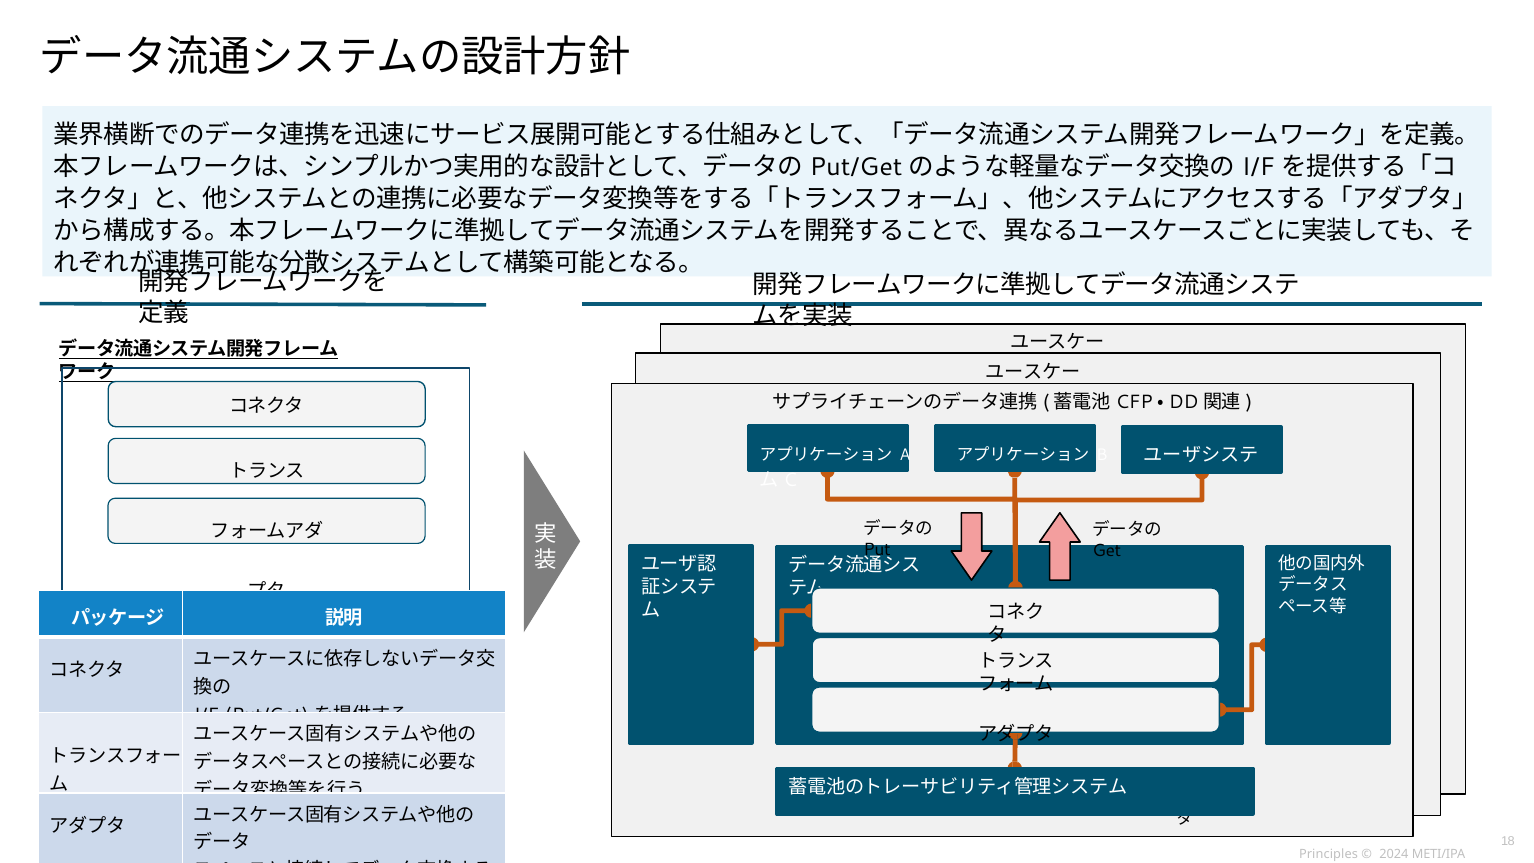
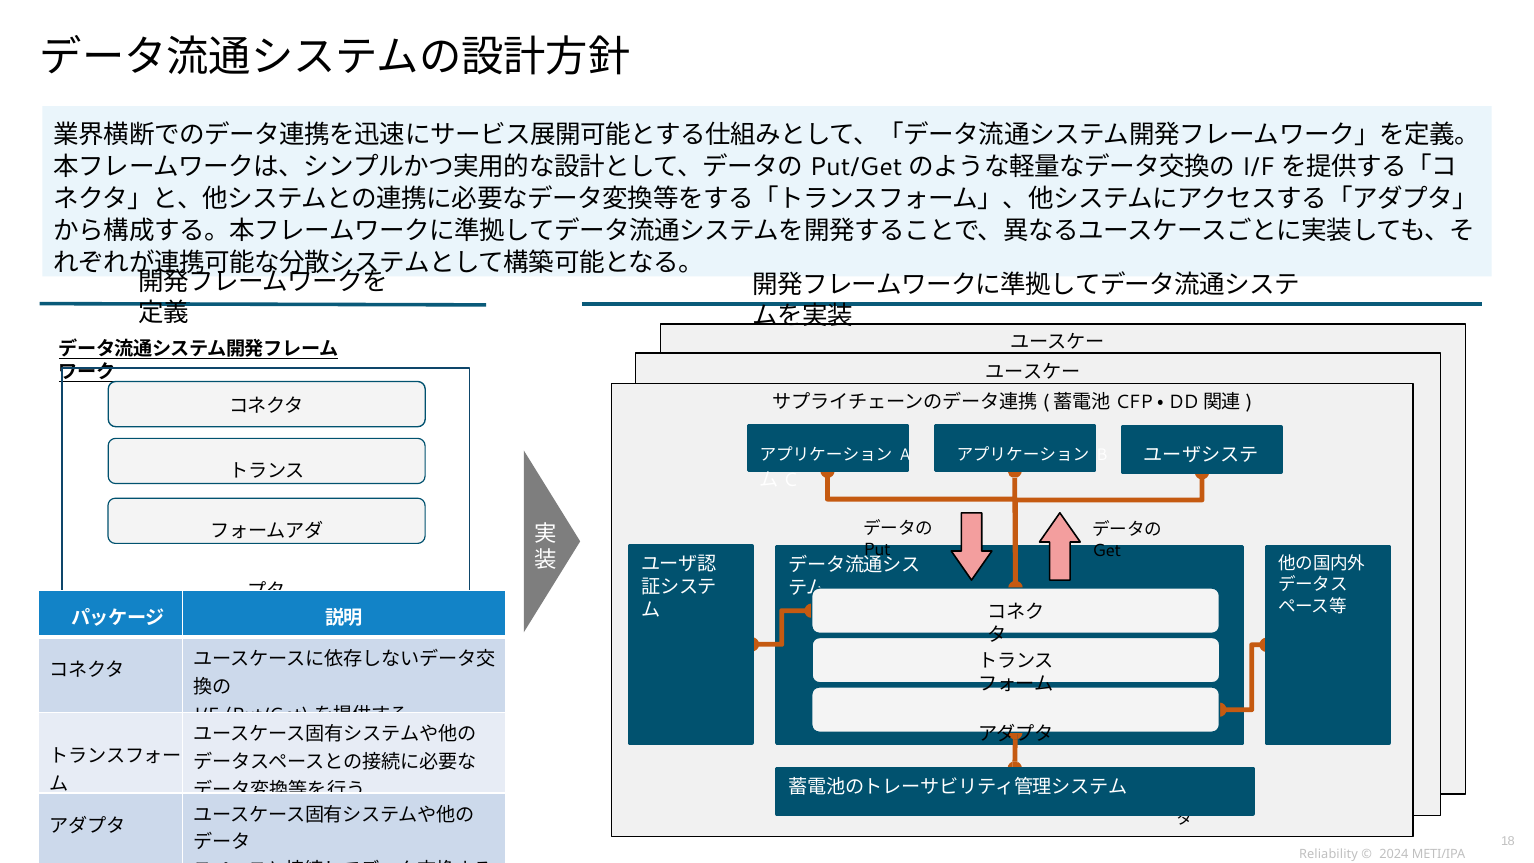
Principles: Principles -> Reliability
